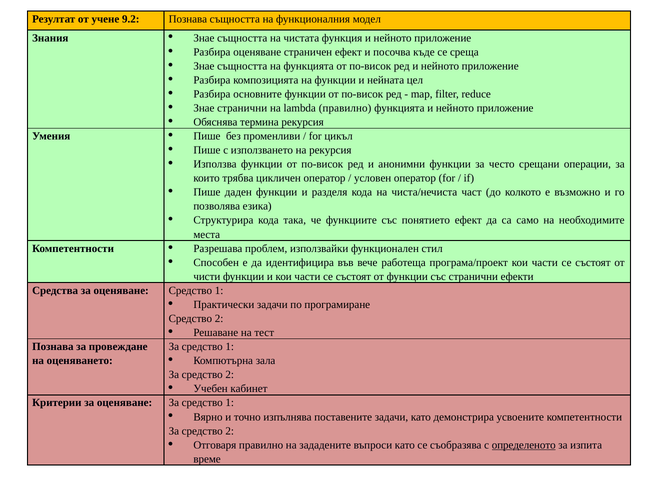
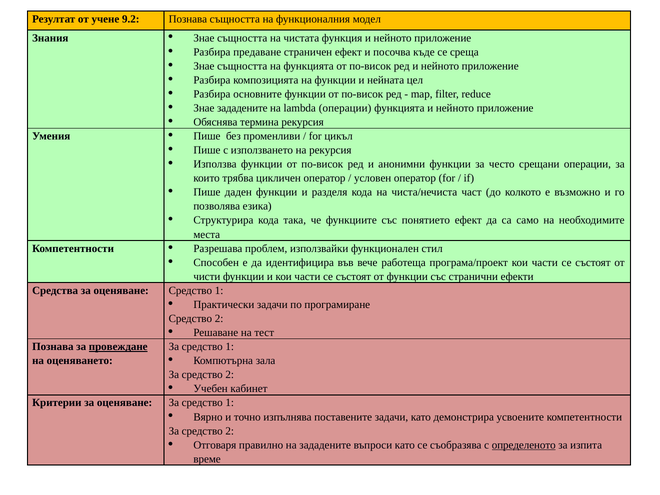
Разбира оценяване: оценяване -> предаване
Знае странични: странични -> зададените
lambda правилно: правилно -> операции
провеждане underline: none -> present
